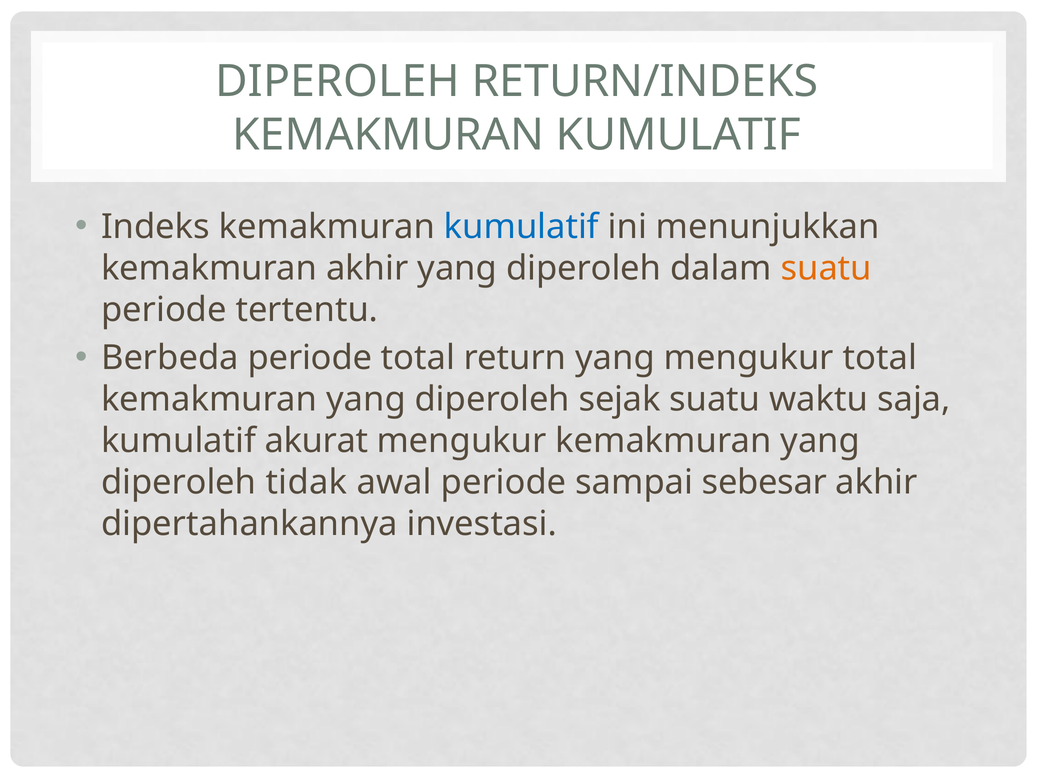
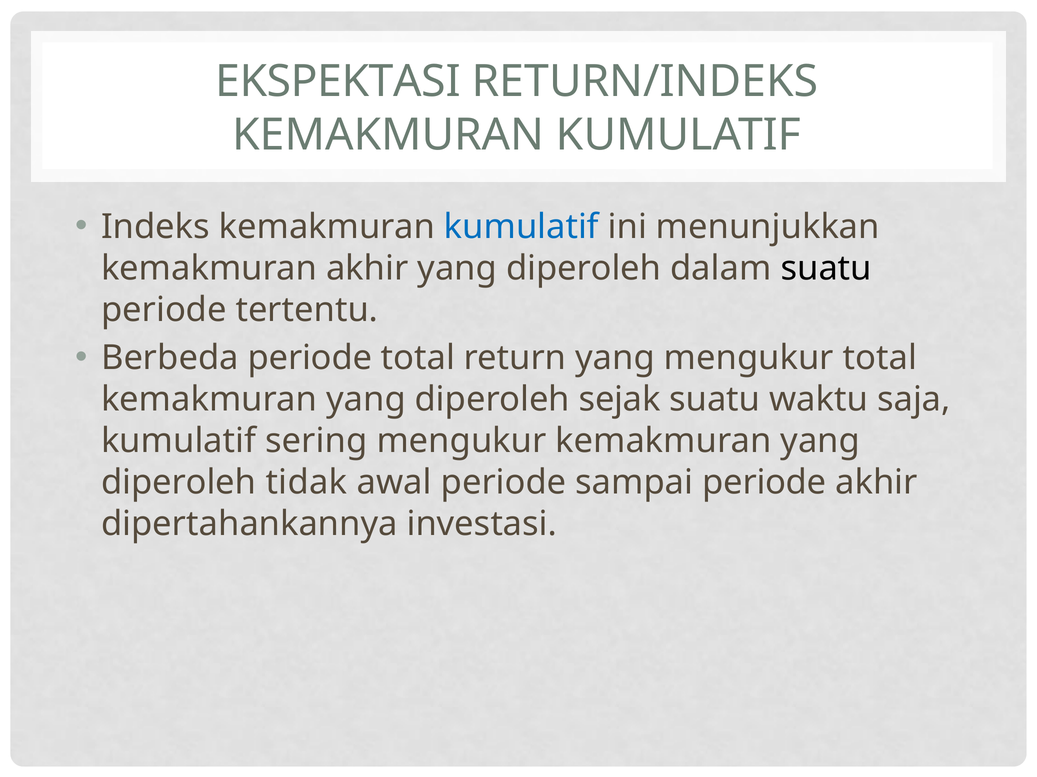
DIPEROLEH at (338, 82): DIPEROLEH -> EKSPEKTASI
suatu at (826, 269) colour: orange -> black
akurat: akurat -> sering
sampai sebesar: sebesar -> periode
